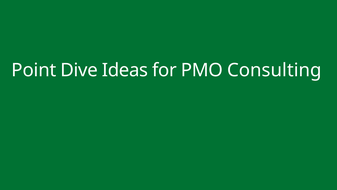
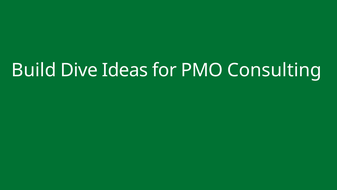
Point: Point -> Build
